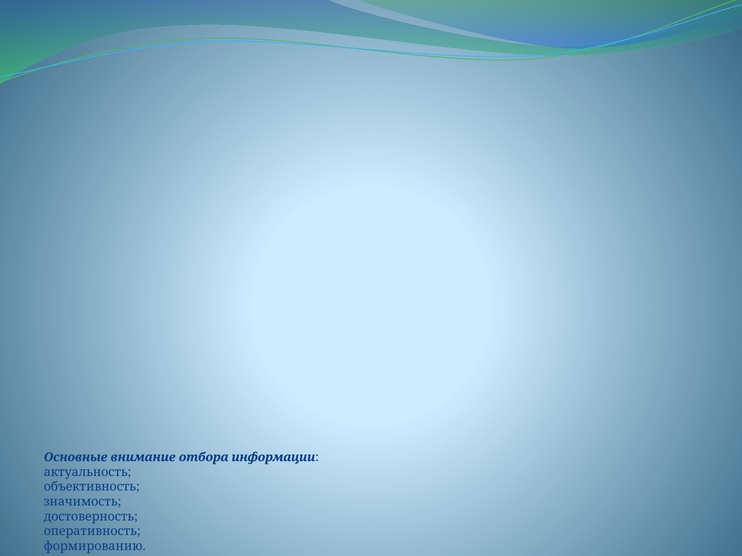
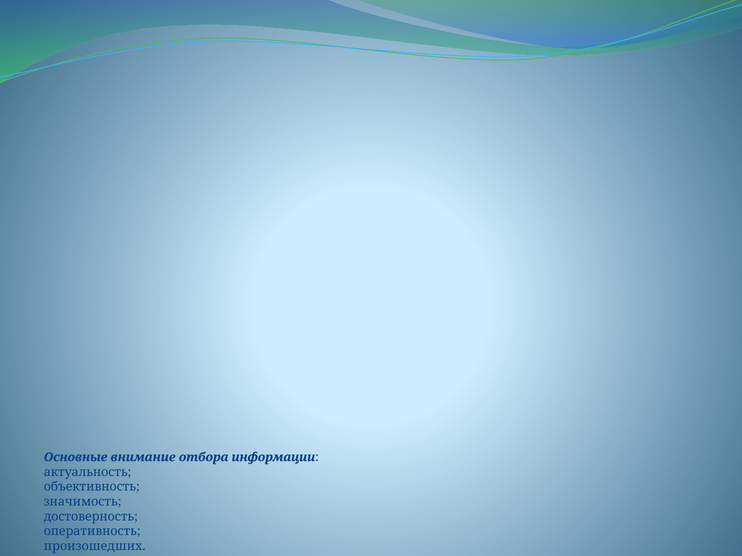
формированию: формированию -> произошедших
